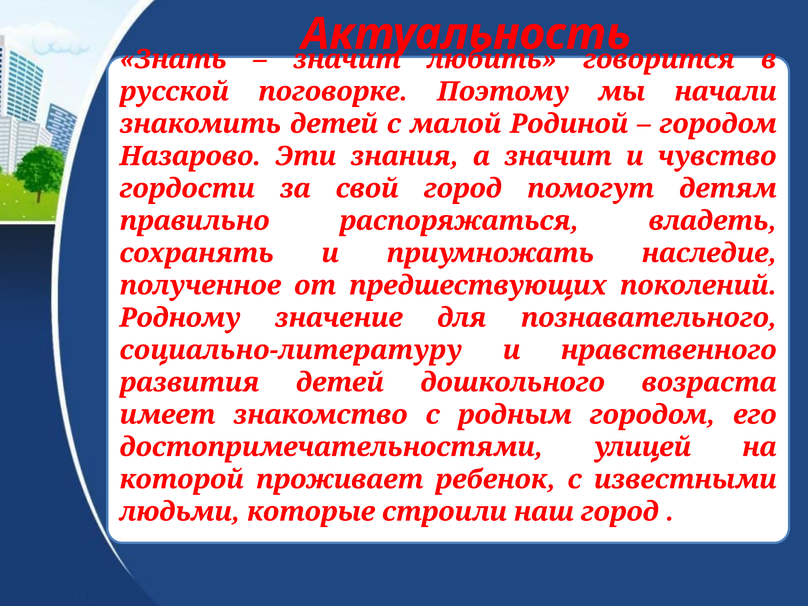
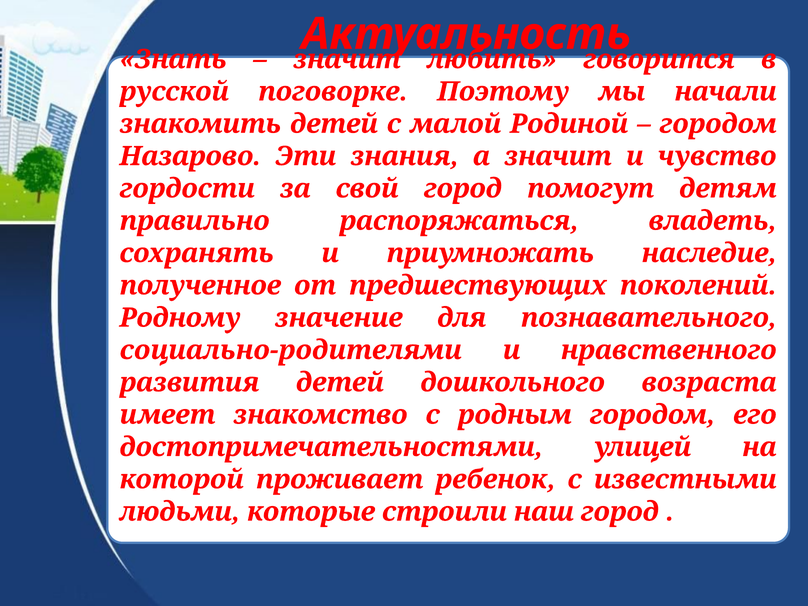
социально-литературу: социально-литературу -> социально-родителями
